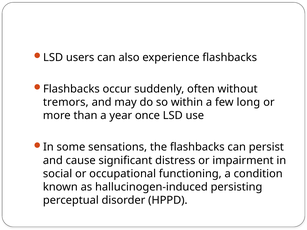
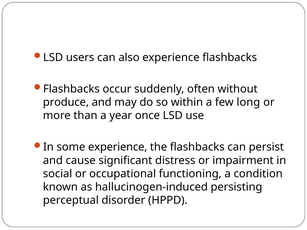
tremors: tremors -> produce
some sensations: sensations -> experience
